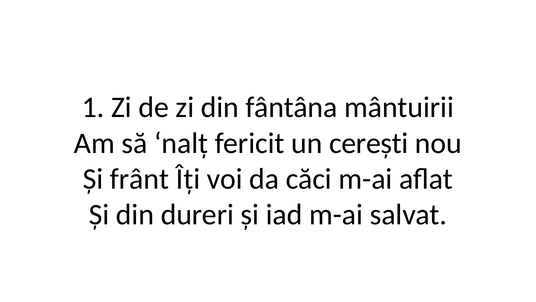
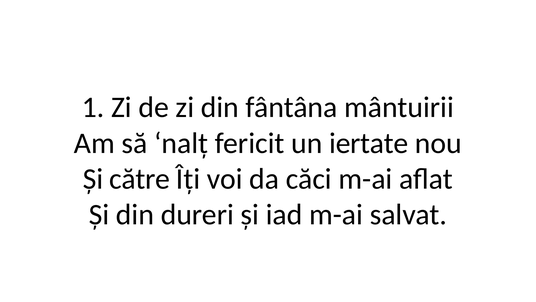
cerești: cerești -> iertate
frânt: frânt -> către
